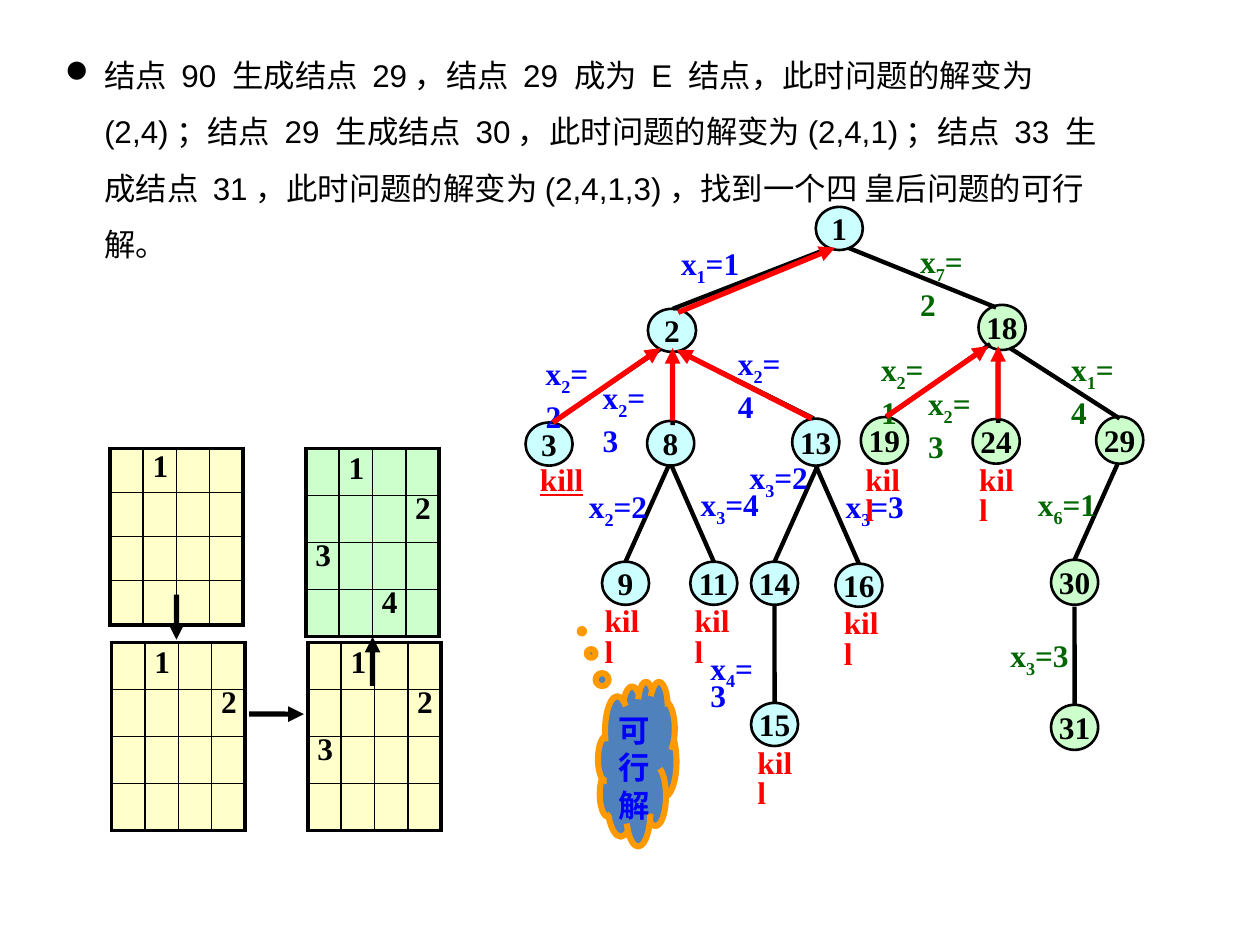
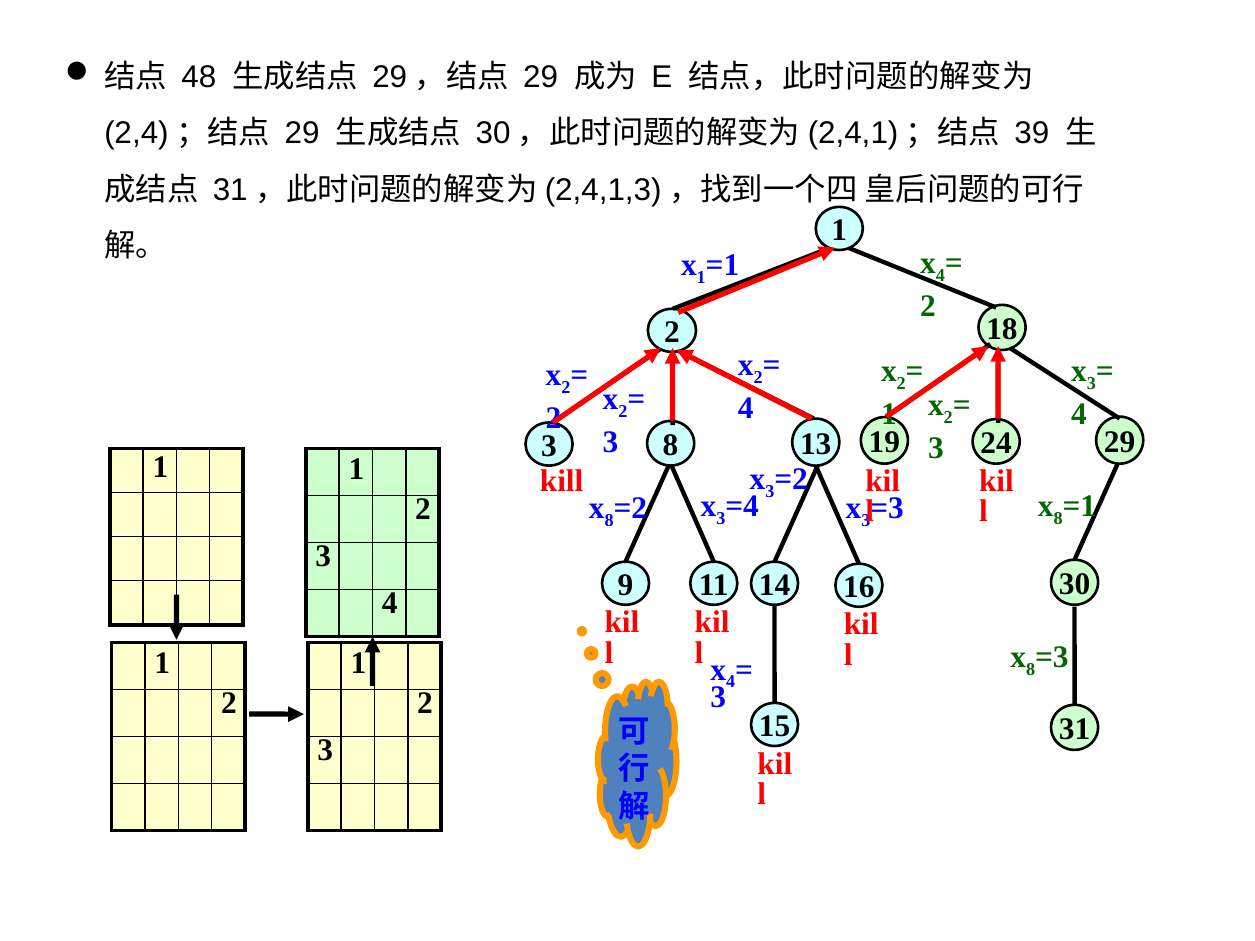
90: 90 -> 48
33: 33 -> 39
7 at (940, 276): 7 -> 4
1 at (1091, 384): 1 -> 3
kill underline: present -> none
6 at (1058, 519): 6 -> 8
2 at (609, 521): 2 -> 8
3 at (1031, 670): 3 -> 8
